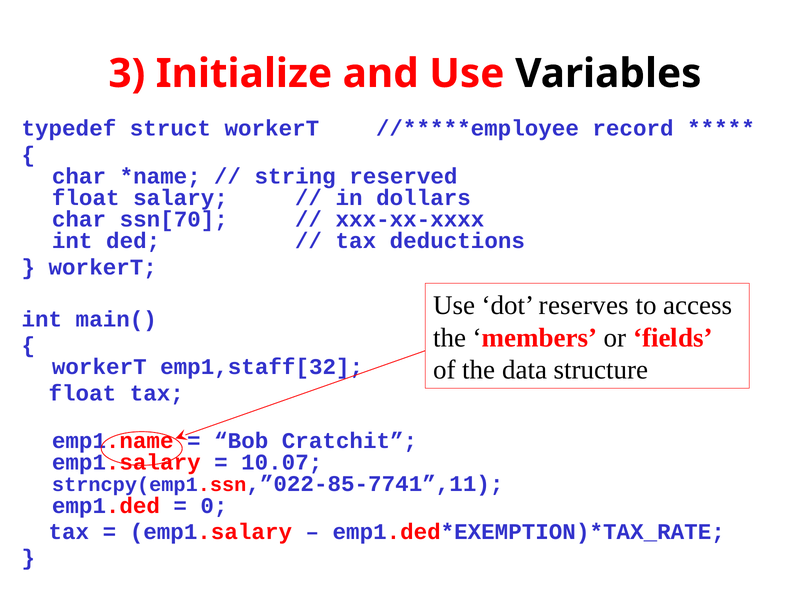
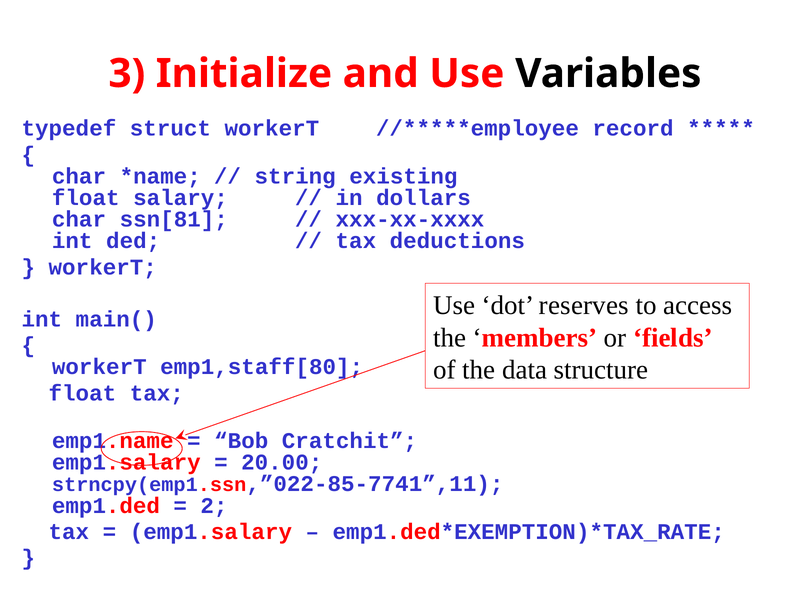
reserved: reserved -> existing
ssn[70: ssn[70 -> ssn[81
emp1,staff[32: emp1,staff[32 -> emp1,staff[80
10.07: 10.07 -> 20.00
0: 0 -> 2
